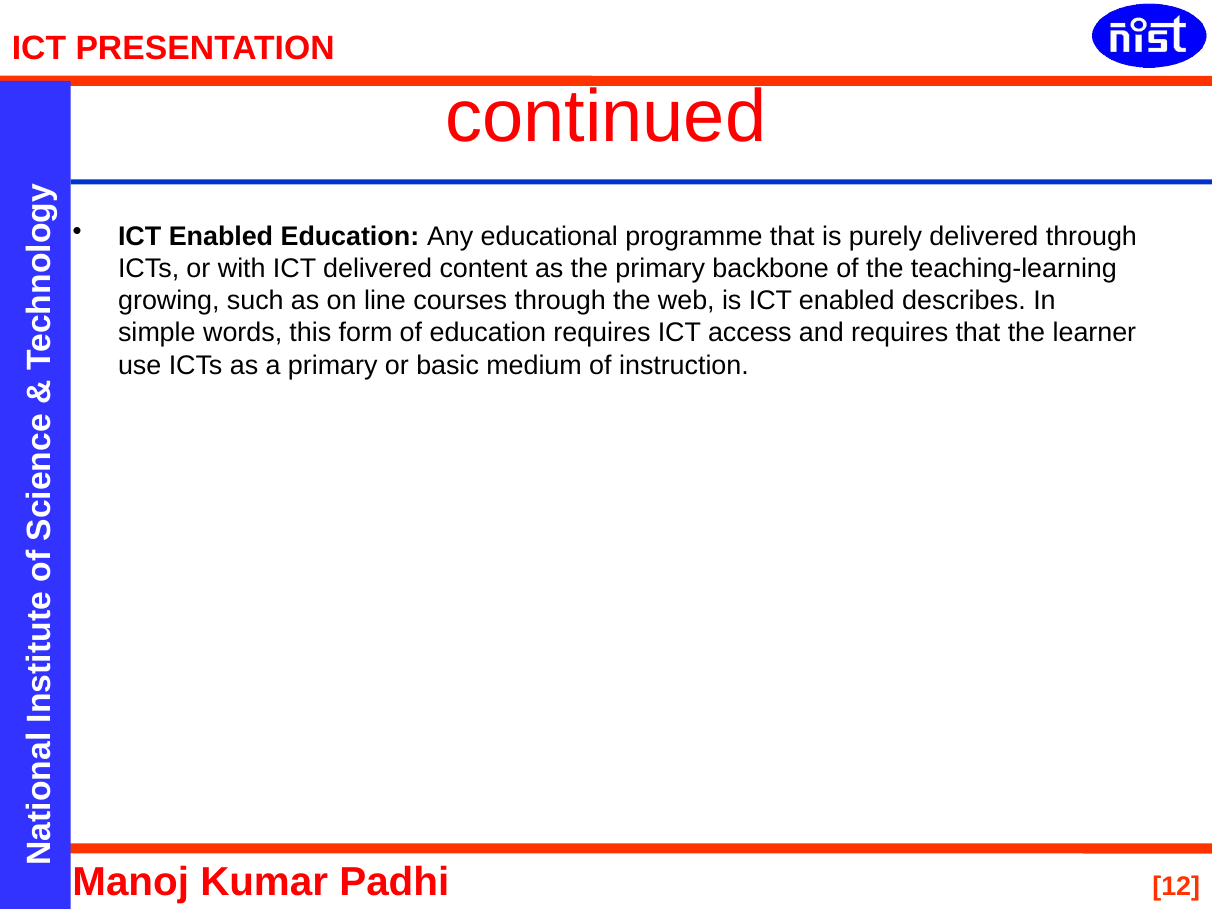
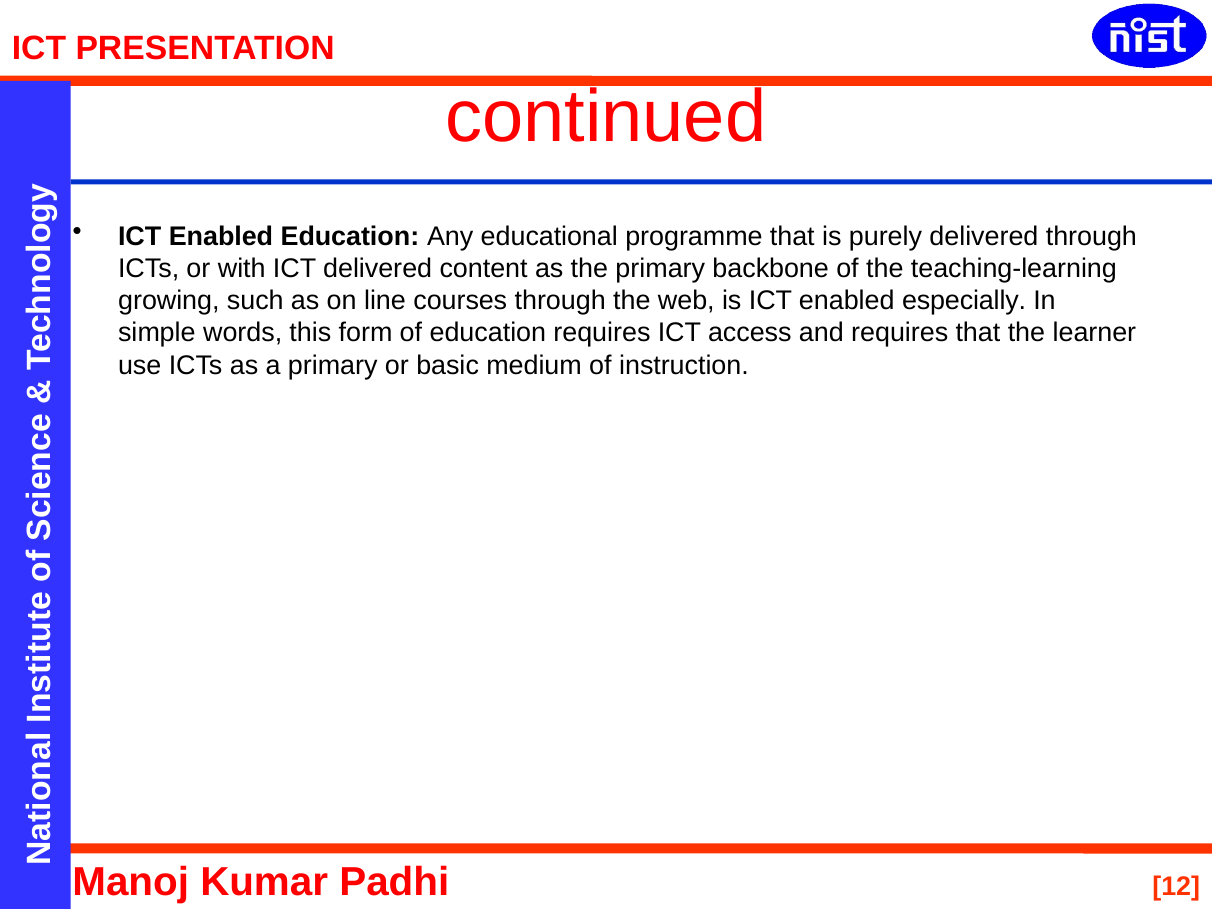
describes: describes -> especially
